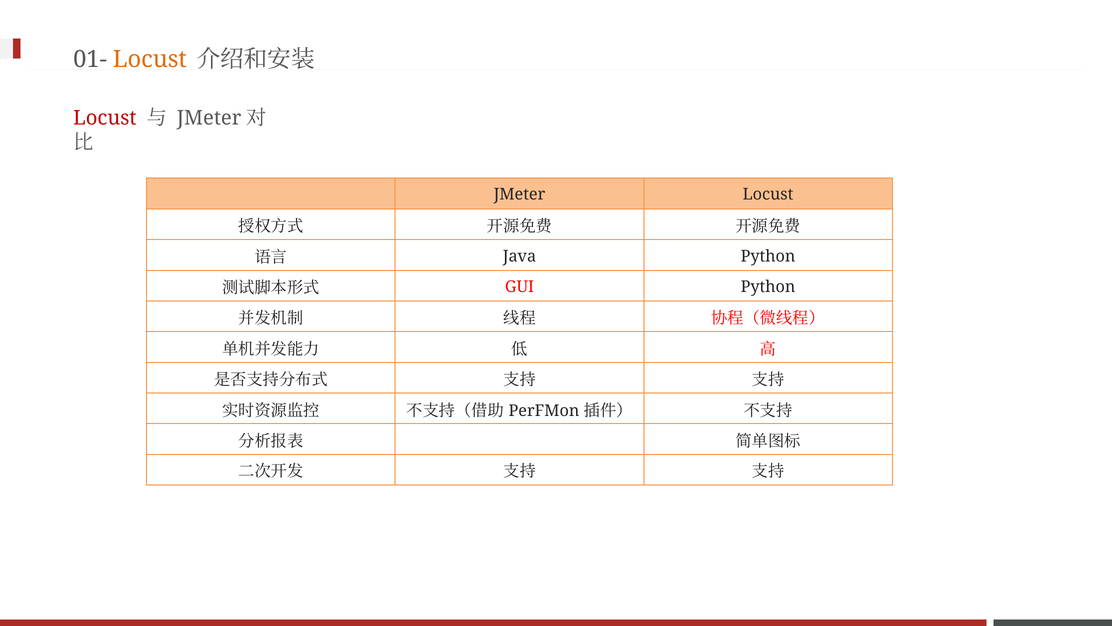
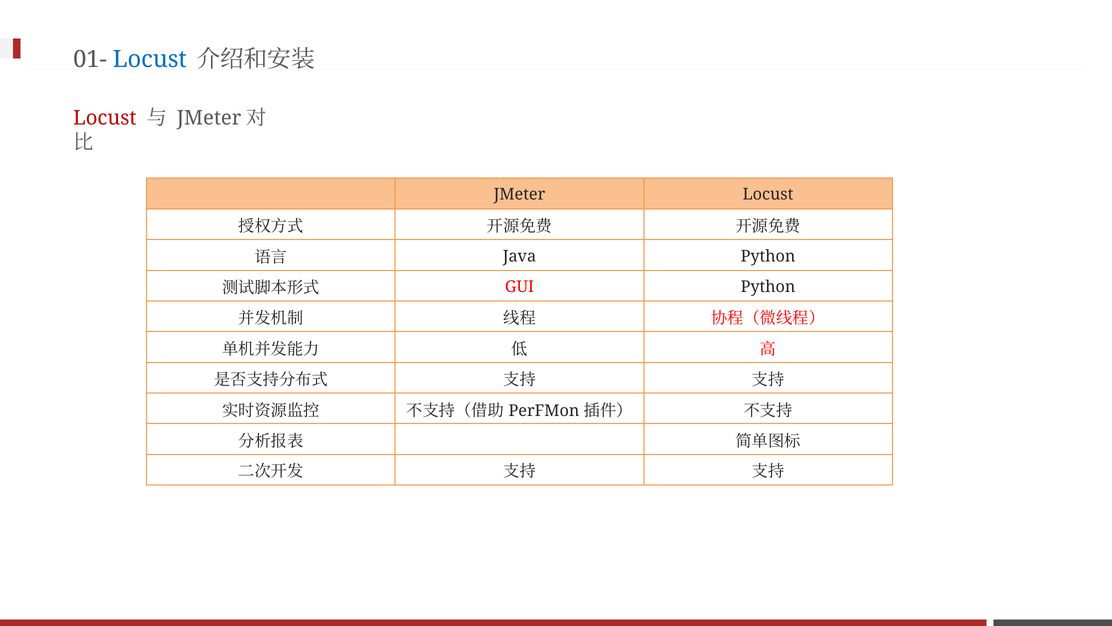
Locust at (150, 59) colour: orange -> blue
